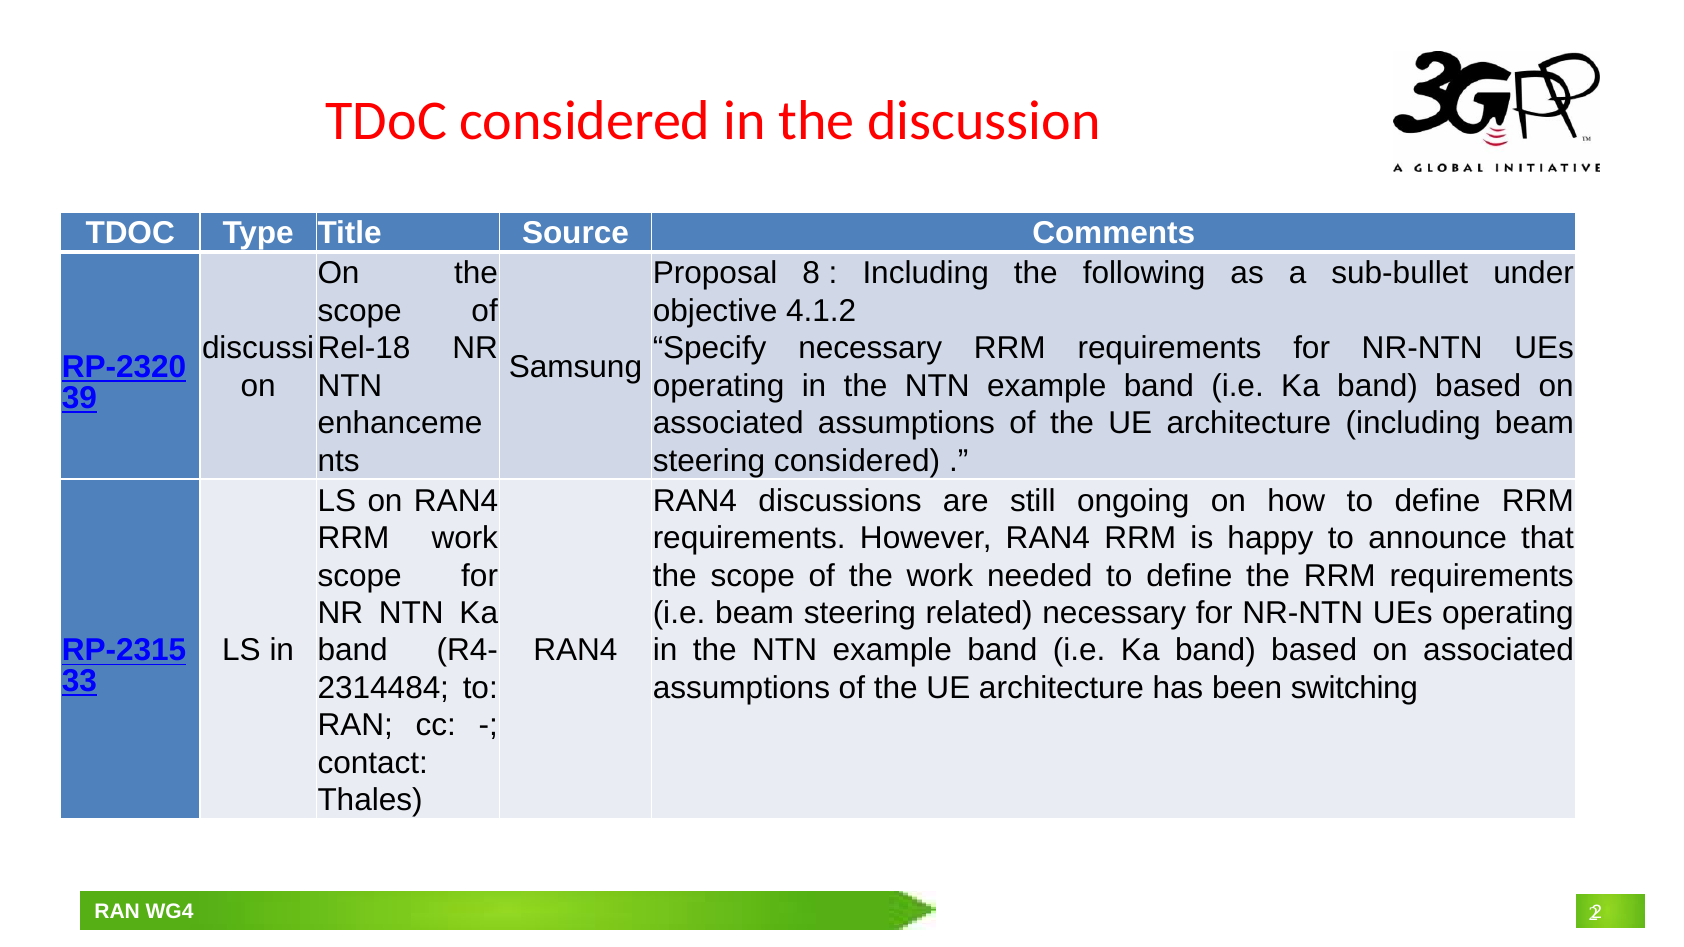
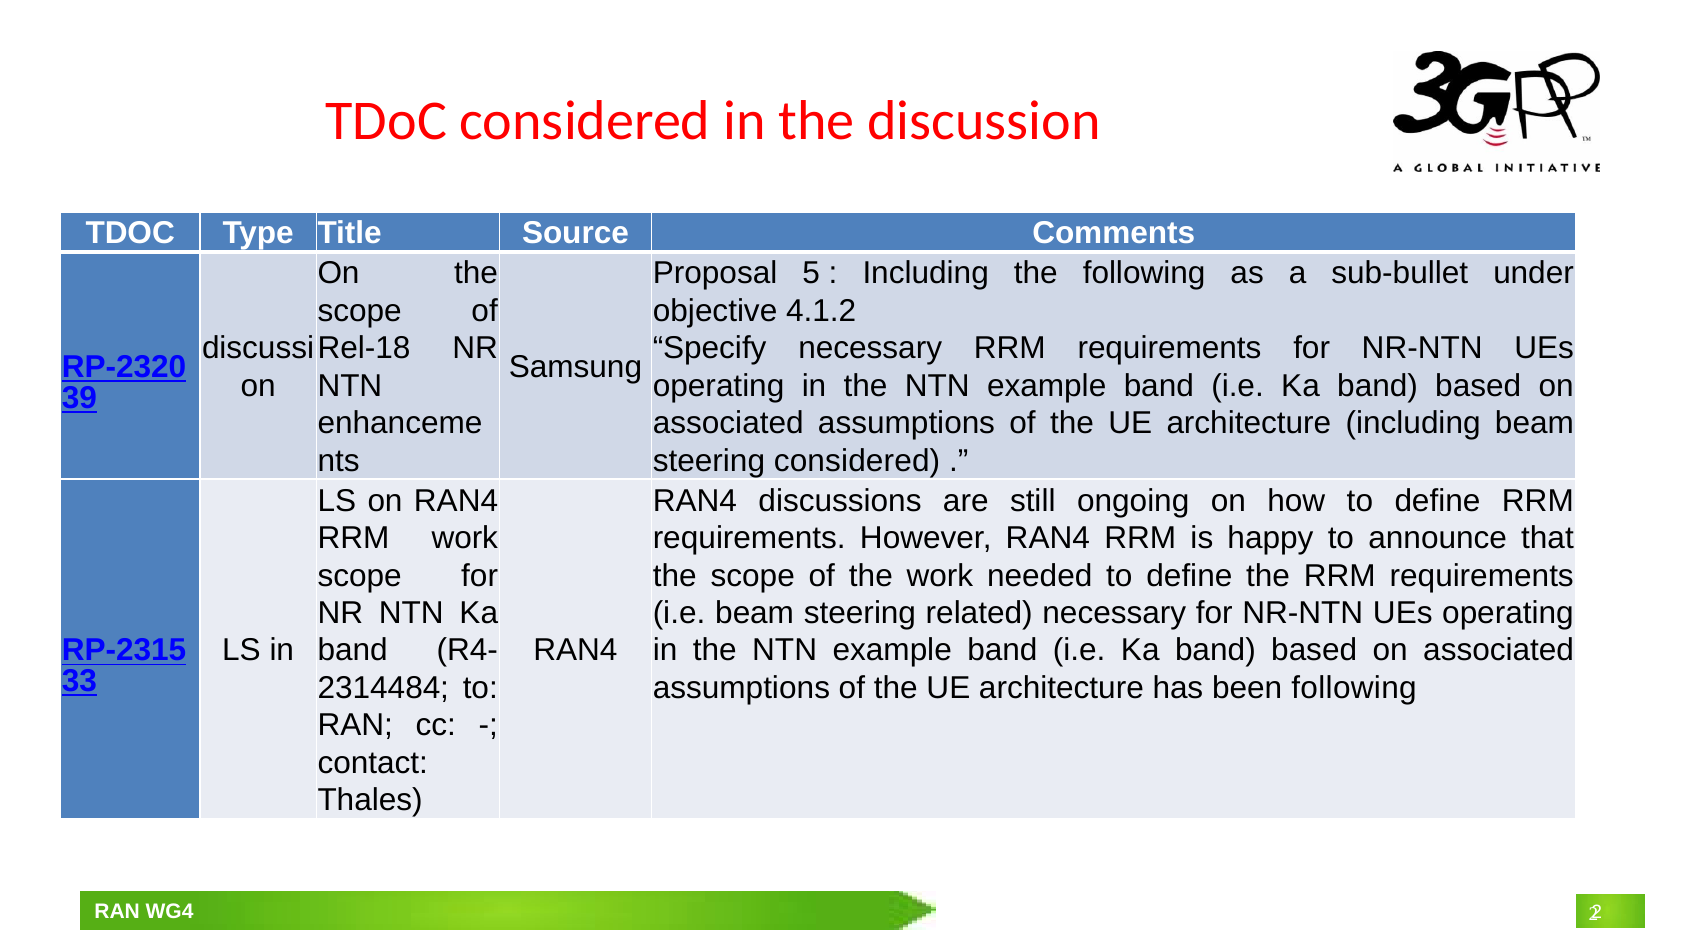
8: 8 -> 5
been switching: switching -> following
